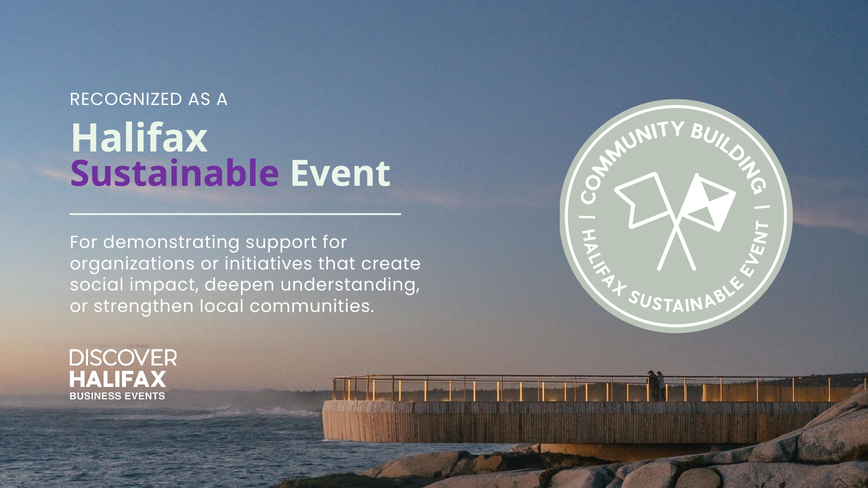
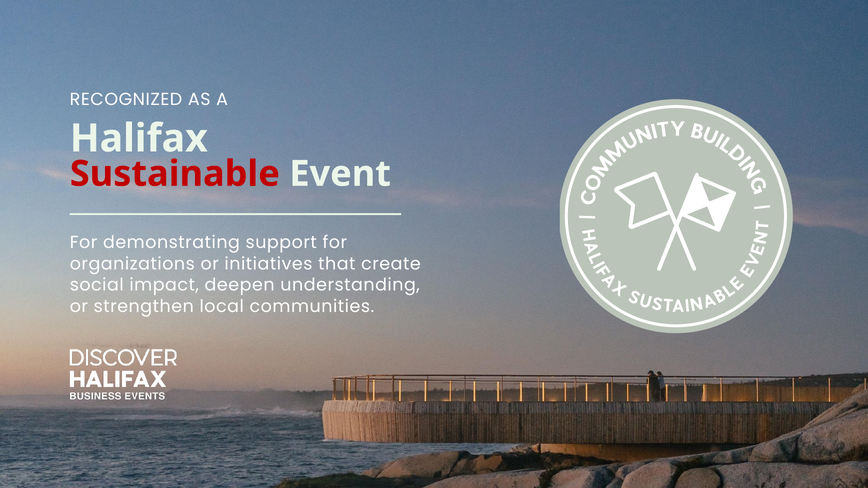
Sustainable colour: purple -> red
